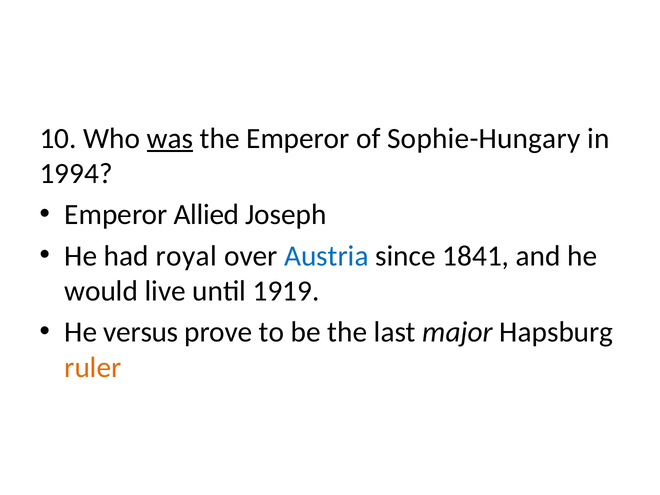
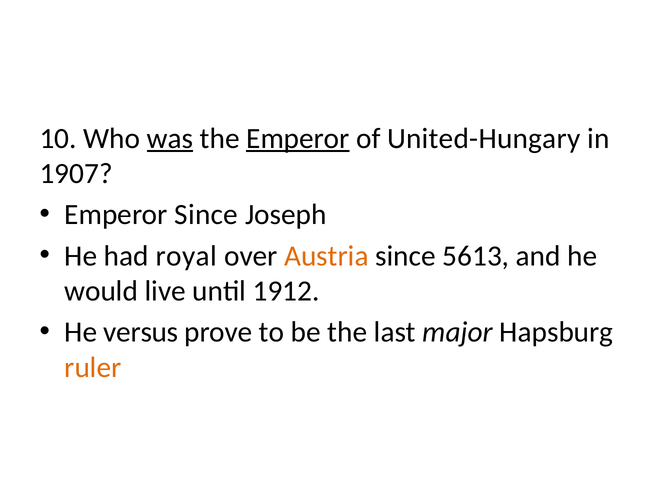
Emperor at (298, 138) underline: none -> present
Sophie-Hungary: Sophie-Hungary -> United-Hungary
1994: 1994 -> 1907
Emperor Allied: Allied -> Since
Austria colour: blue -> orange
1841: 1841 -> 5613
1919: 1919 -> 1912
